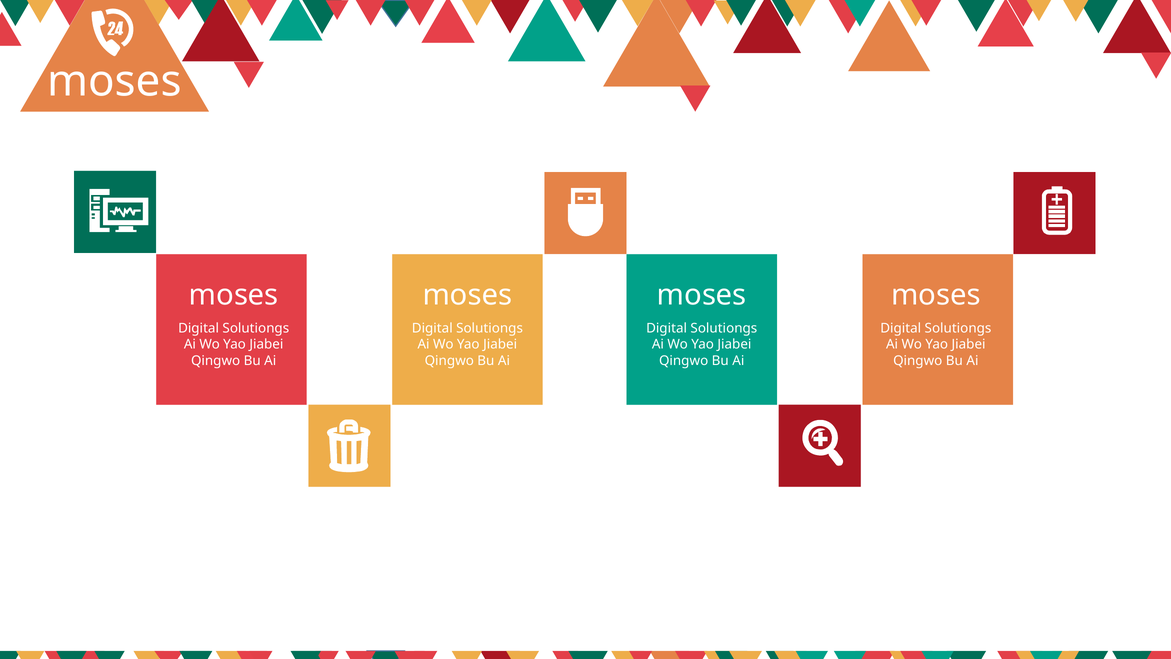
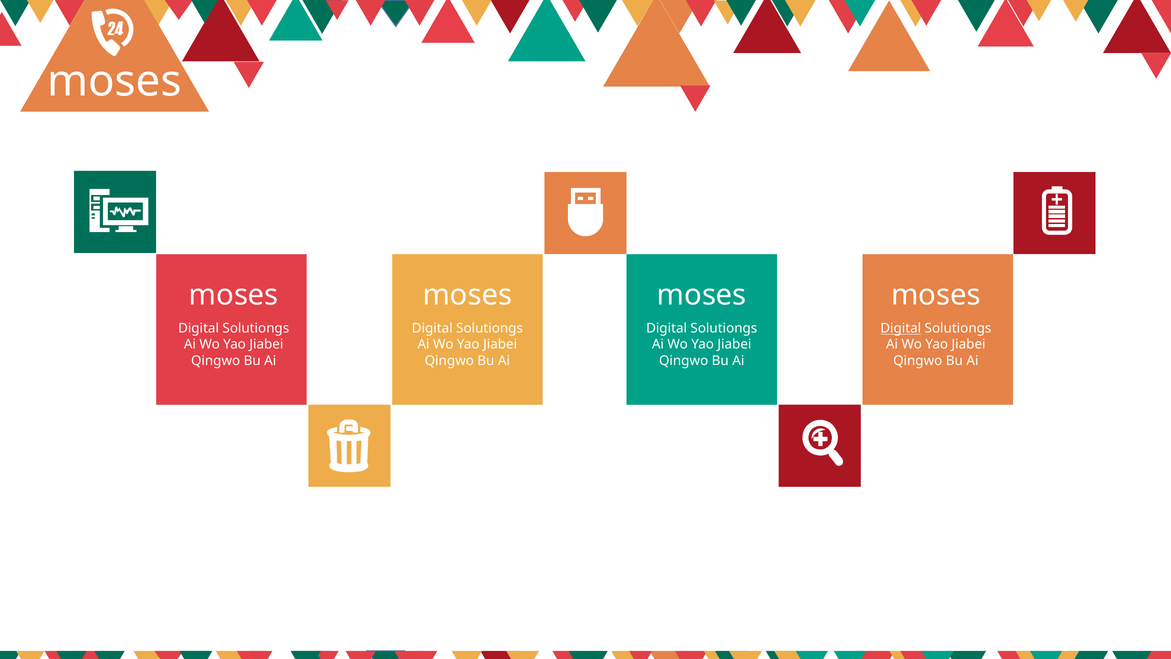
Digital at (901, 328) underline: none -> present
